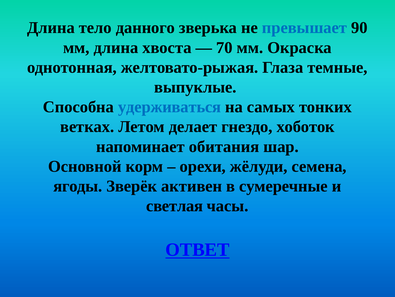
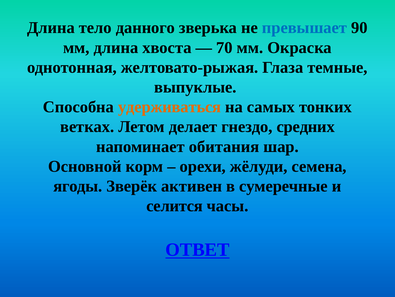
удерживаться colour: blue -> orange
хоботок: хоботок -> средних
светлая: светлая -> селится
